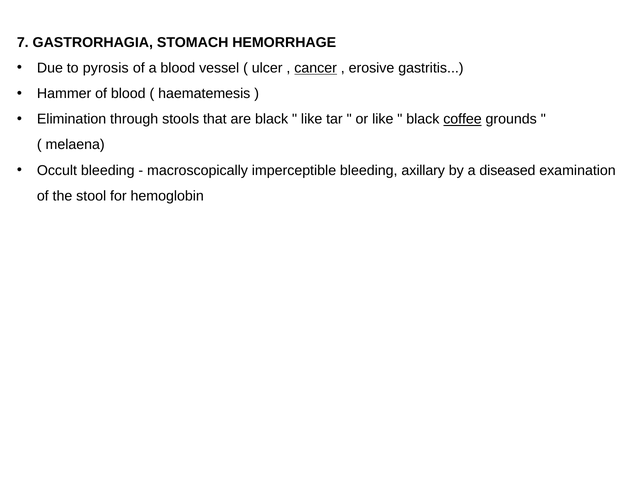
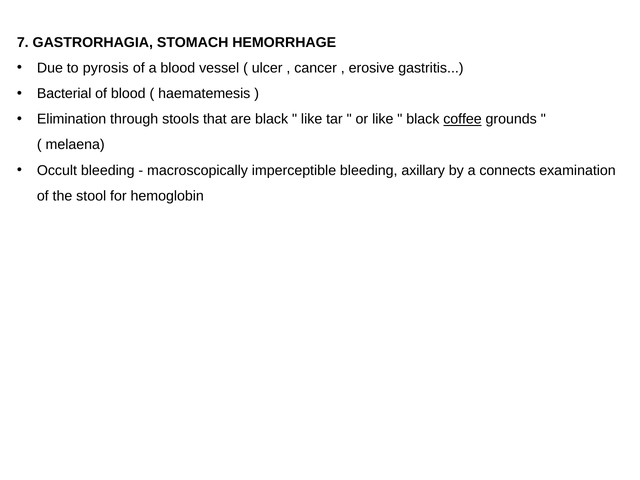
cancer underline: present -> none
Hammer: Hammer -> Bacterial
diseased: diseased -> connects
